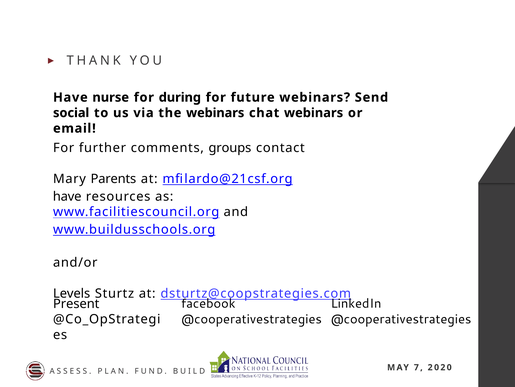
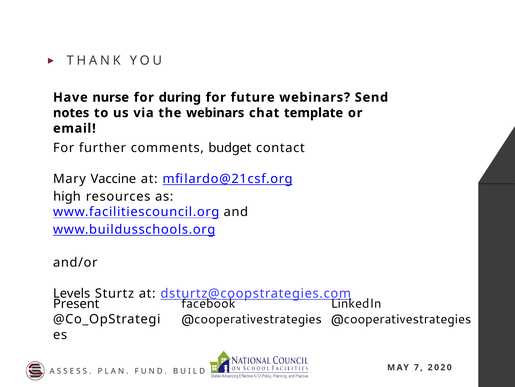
social: social -> notes
chat webinars: webinars -> template
groups: groups -> budget
Parents: Parents -> Vaccine
have at (67, 196): have -> high
